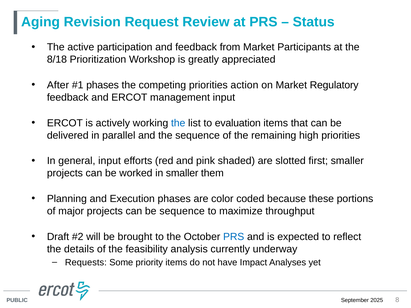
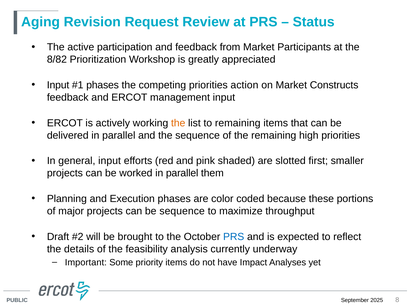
8/18: 8/18 -> 8/82
After at (58, 85): After -> Input
Regulatory: Regulatory -> Constructs
the at (178, 123) colour: blue -> orange
to evaluation: evaluation -> remaining
worked in smaller: smaller -> parallel
Requests: Requests -> Important
